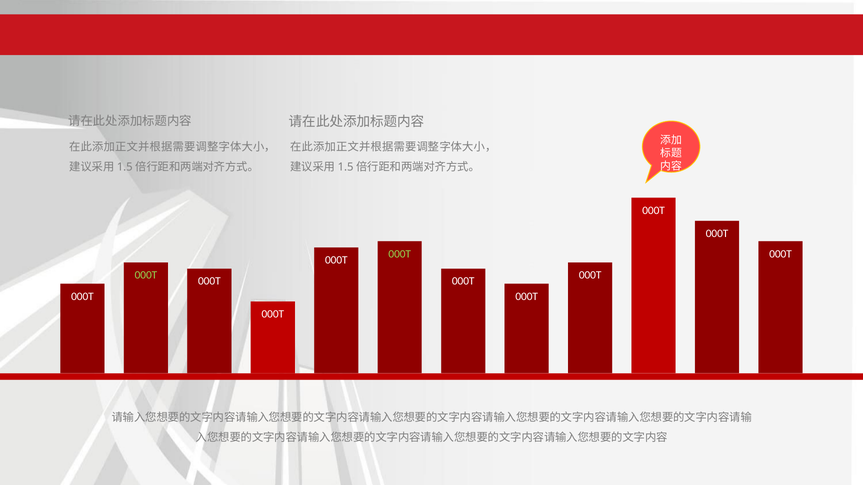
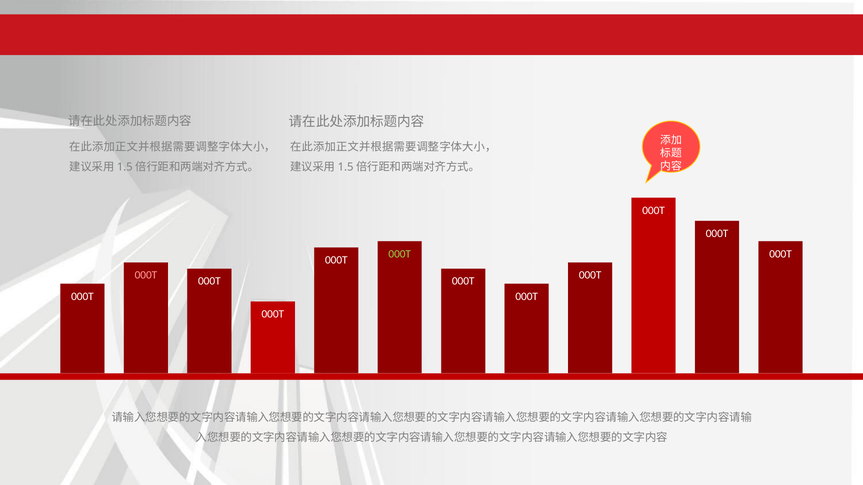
000T at (146, 275) colour: light green -> pink
